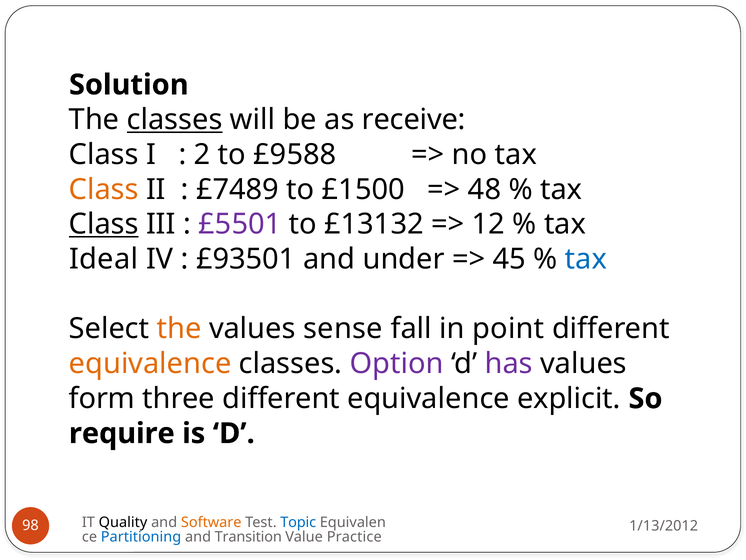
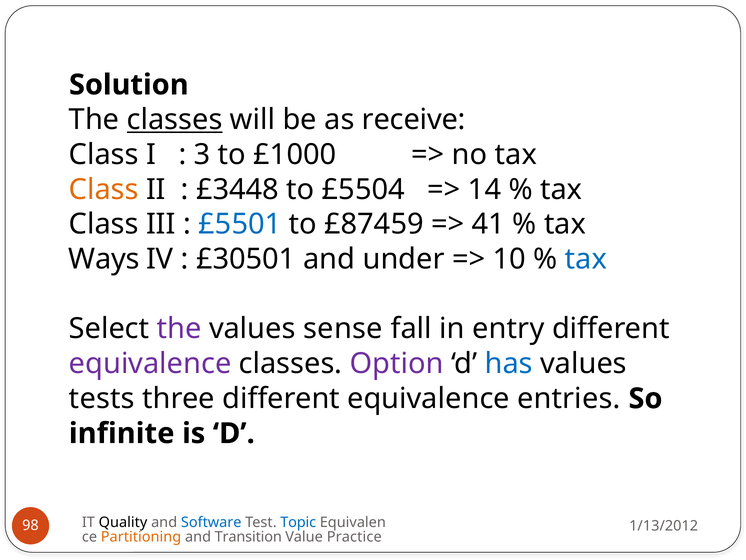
2: 2 -> 3
£9588: £9588 -> £1000
£7489: £7489 -> £3448
£1500: £1500 -> £5504
48: 48 -> 14
Class at (104, 224) underline: present -> none
£5501 colour: purple -> blue
£13132: £13132 -> £87459
12: 12 -> 41
Ideal: Ideal -> Ways
£93501: £93501 -> £30501
45: 45 -> 10
the at (179, 329) colour: orange -> purple
point: point -> entry
equivalence at (150, 363) colour: orange -> purple
has colour: purple -> blue
form: form -> tests
explicit: explicit -> entries
require: require -> infinite
Software colour: orange -> blue
Partitioning colour: blue -> orange
